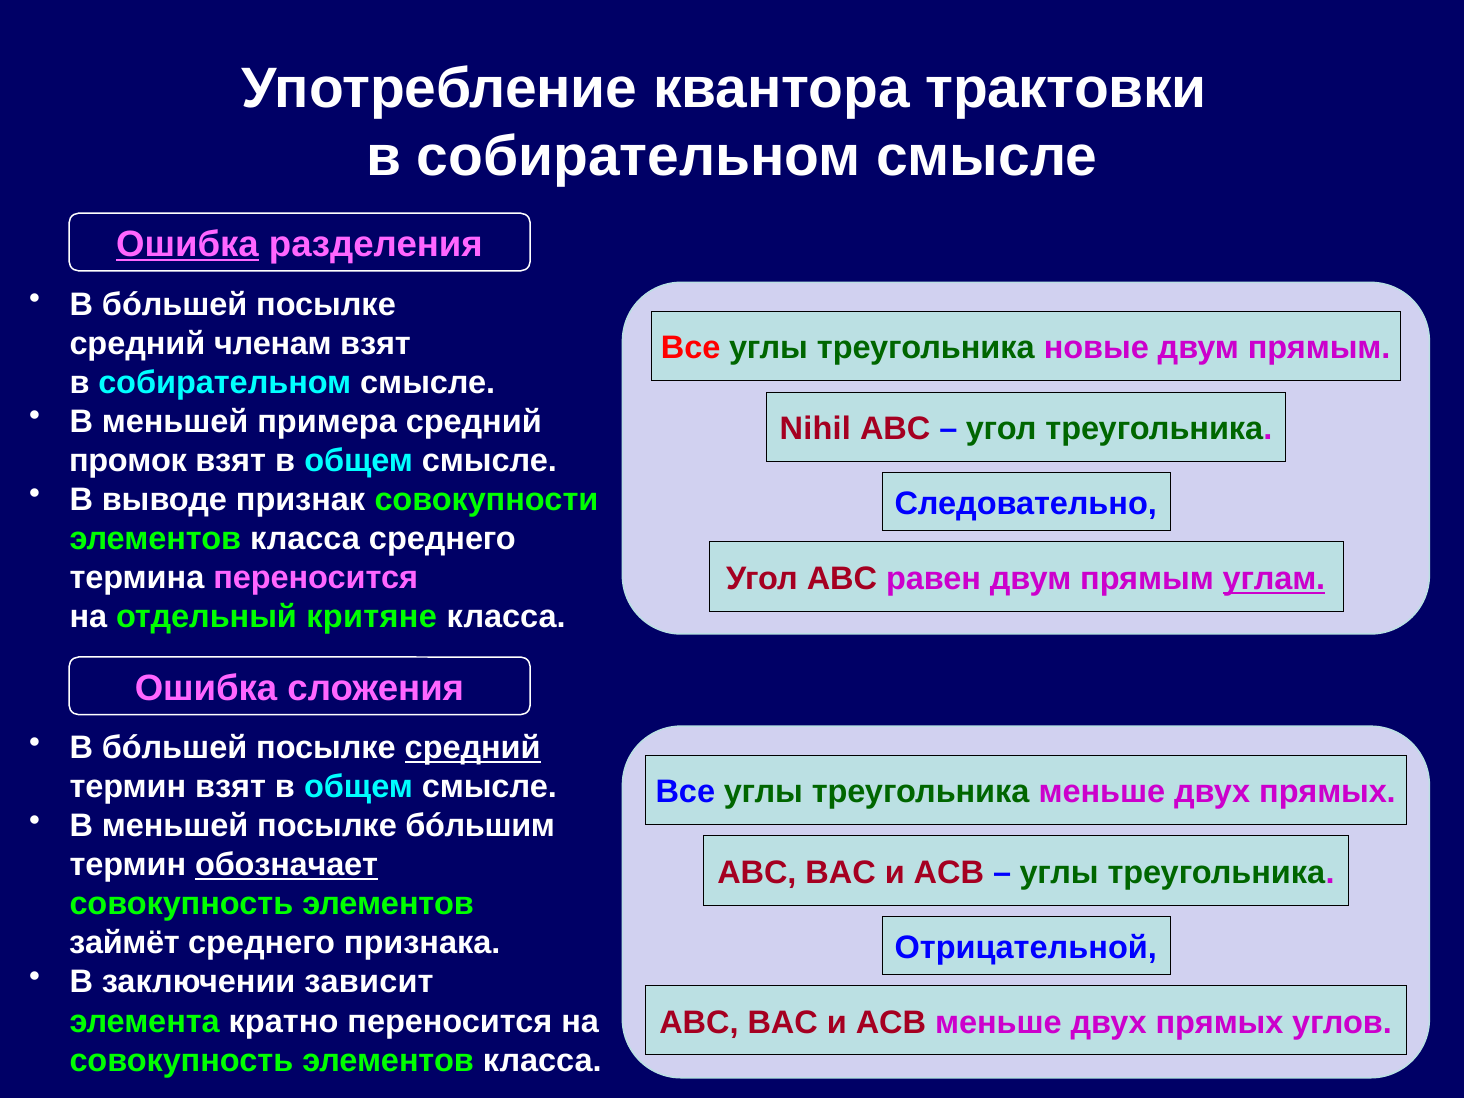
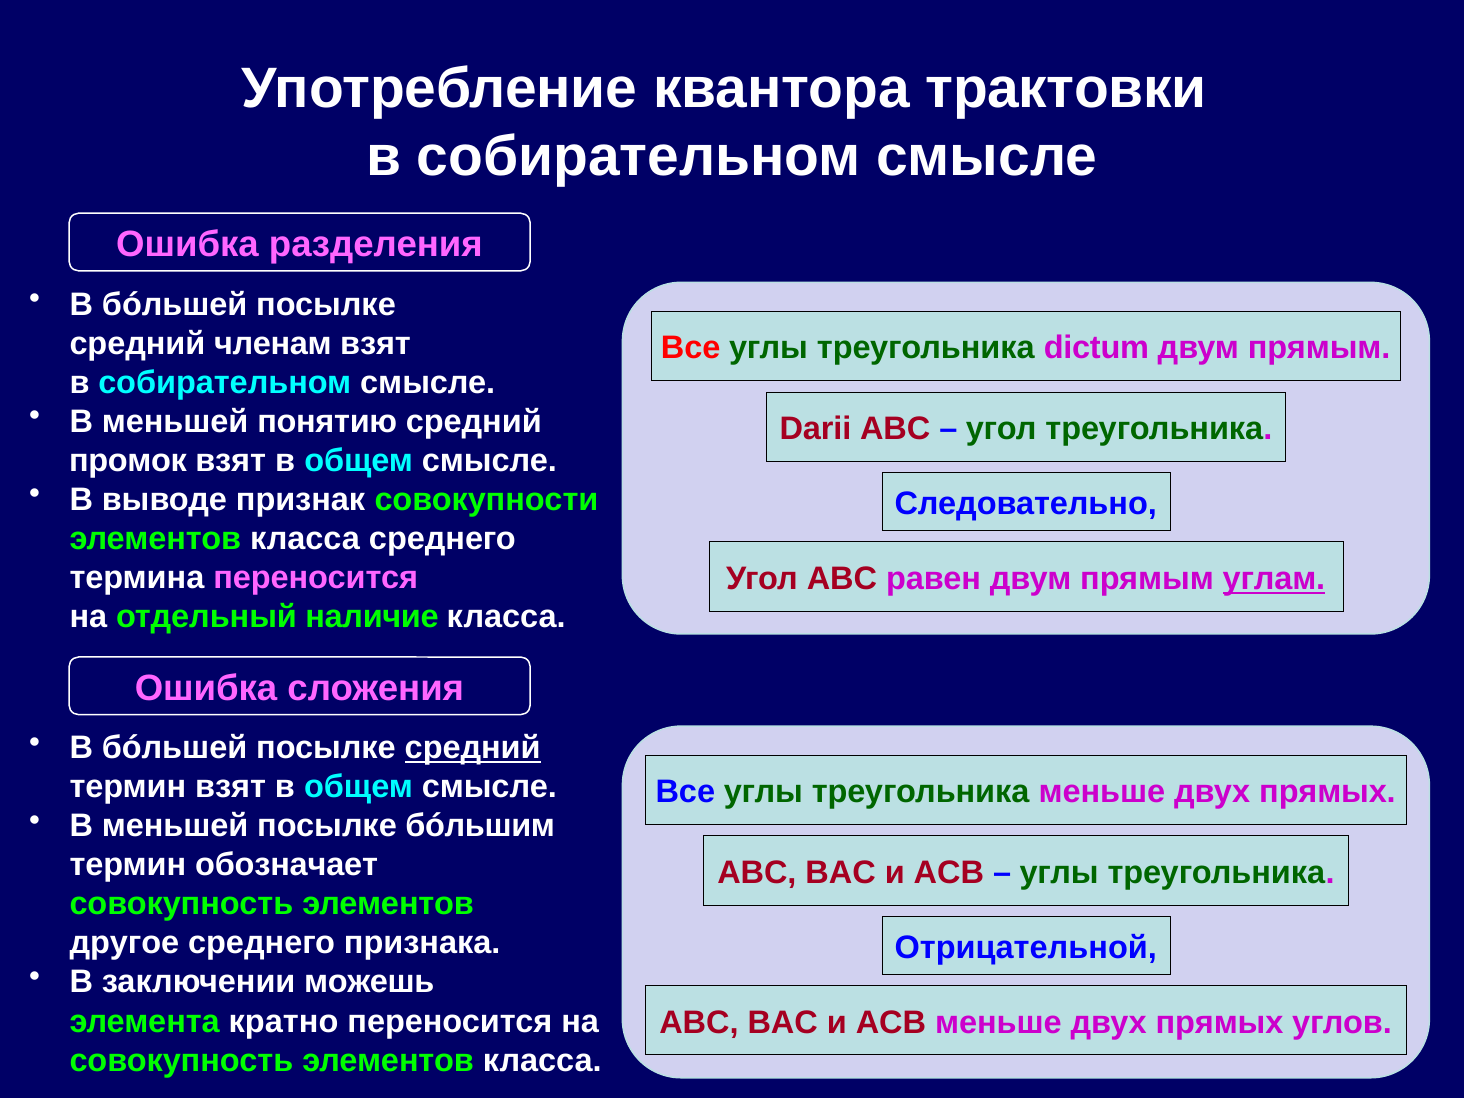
Ошибка at (187, 245) underline: present -> none
новые: новые -> dictum
примера: примера -> понятию
Nihil: Nihil -> Darii
критяне: критяне -> наличие
обозначает underline: present -> none
займёт: займёт -> другое
зависит: зависит -> можешь
